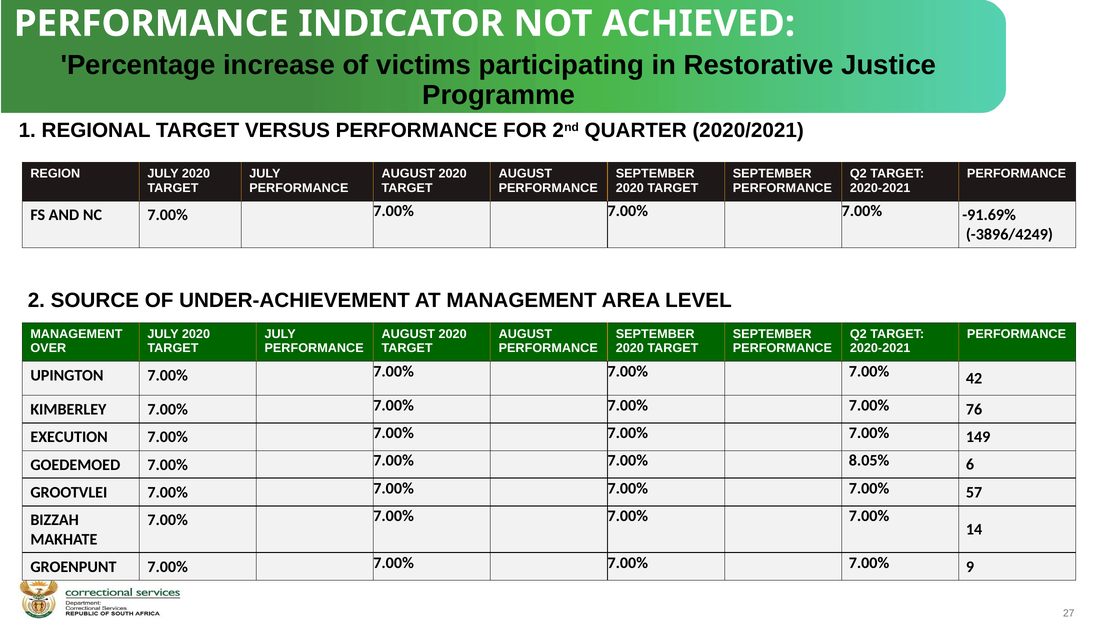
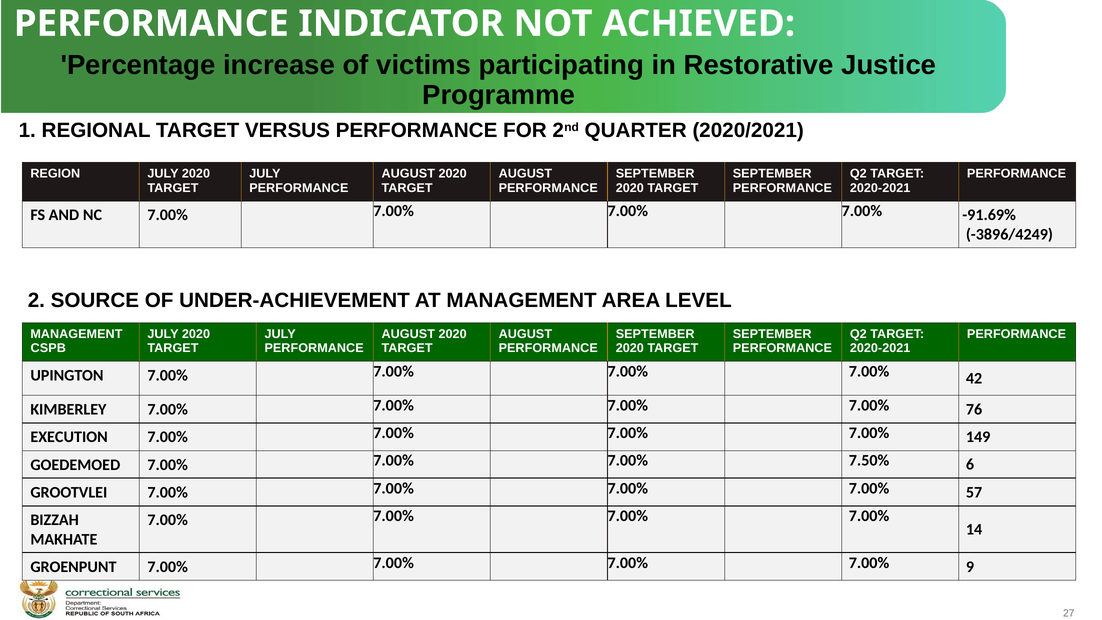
OVER: OVER -> CSPB
8.05%: 8.05% -> 7.50%
